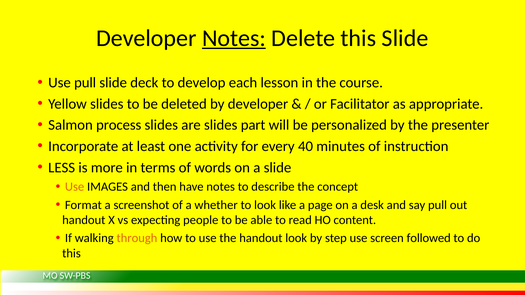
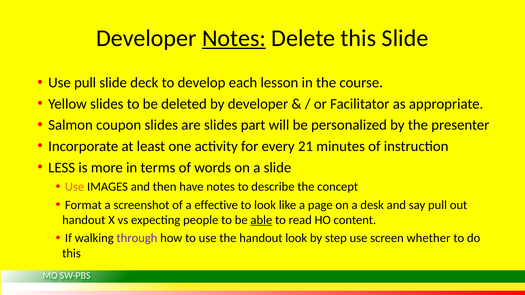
process: process -> coupon
40: 40 -> 21
whether: whether -> effective
able underline: none -> present
through colour: orange -> purple
followed: followed -> whether
